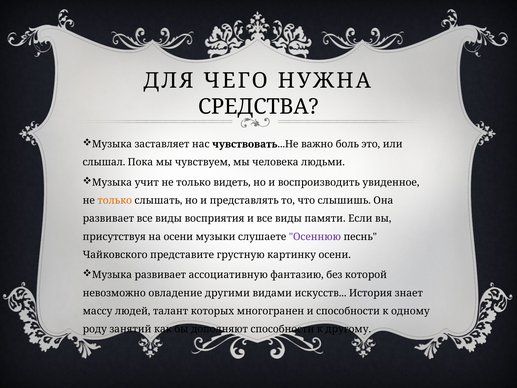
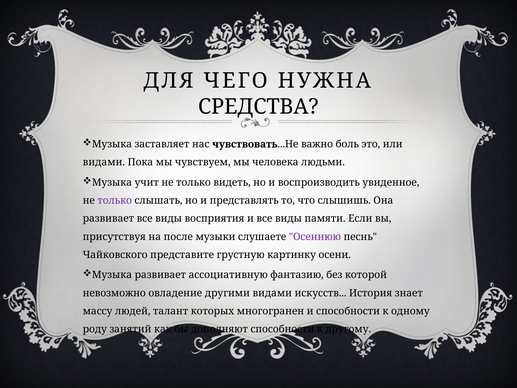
слышал at (104, 162): слышал -> видами
только at (115, 200) colour: orange -> purple
на осени: осени -> после
